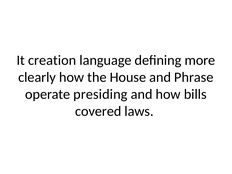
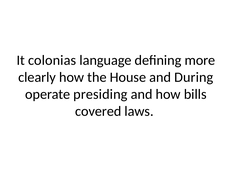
creation: creation -> colonias
Phrase: Phrase -> During
